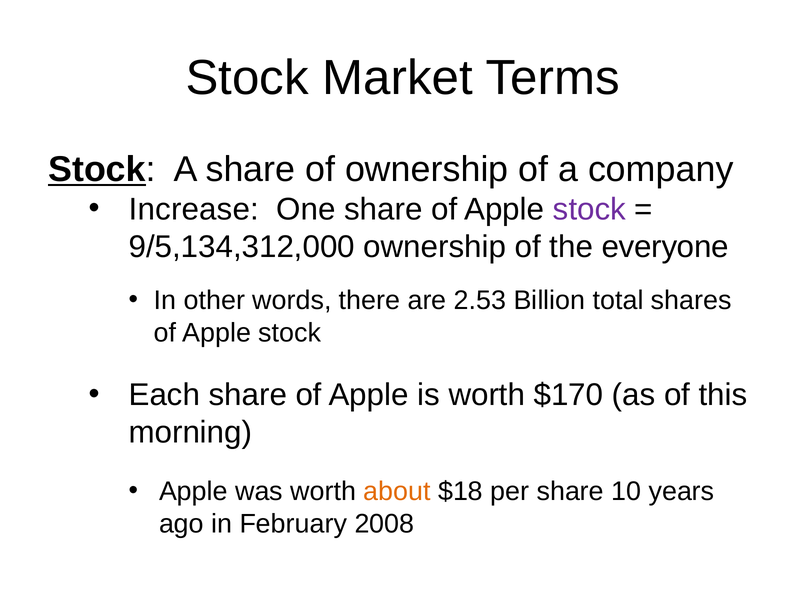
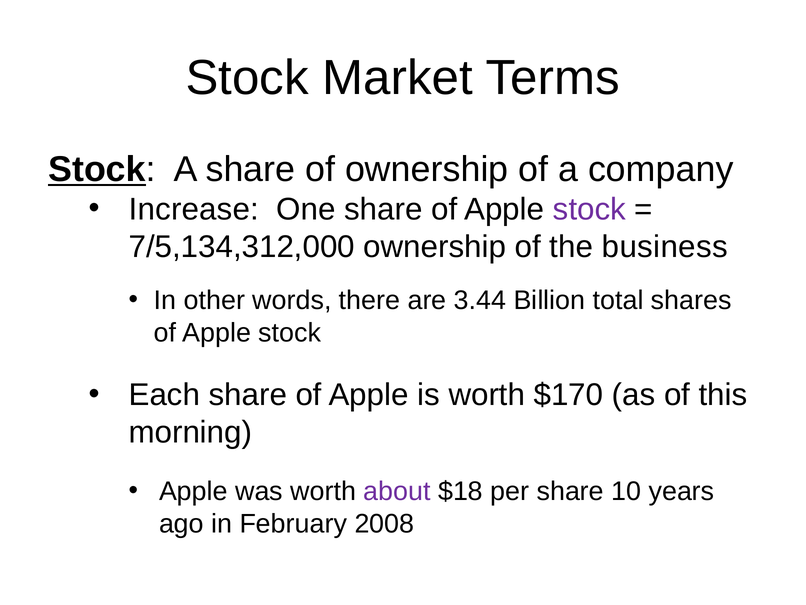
9/5,134,312,000: 9/5,134,312,000 -> 7/5,134,312,000
everyone: everyone -> business
2.53: 2.53 -> 3.44
about colour: orange -> purple
